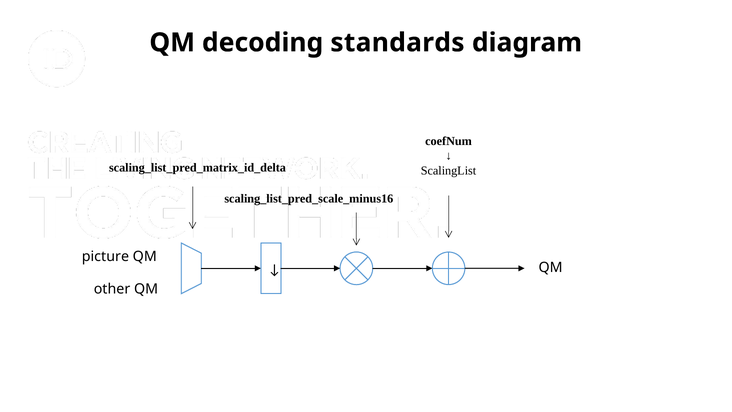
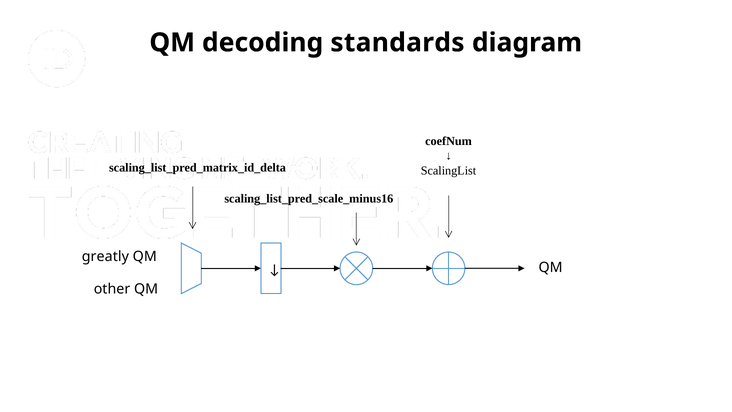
picture: picture -> greatly
